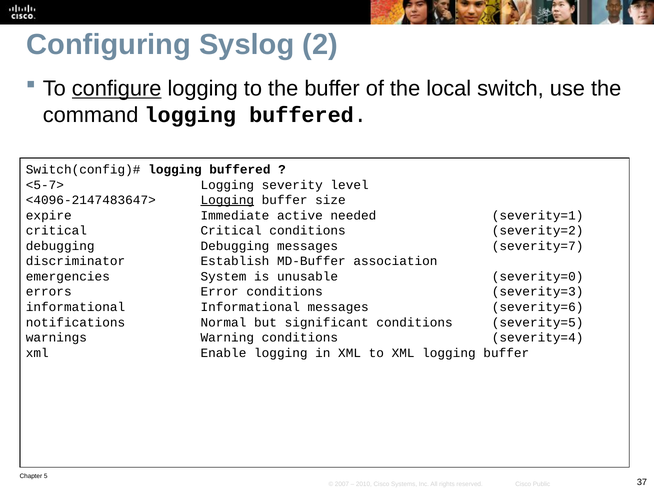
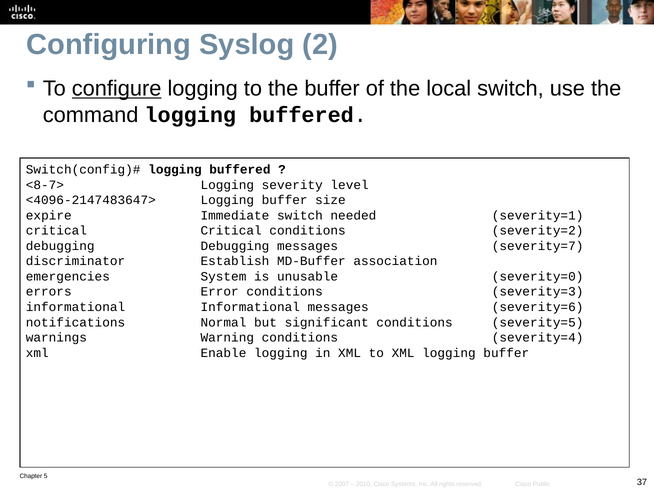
<5-7>: <5-7> -> <8-7>
Logging at (227, 200) underline: present -> none
Immediate active: active -> switch
